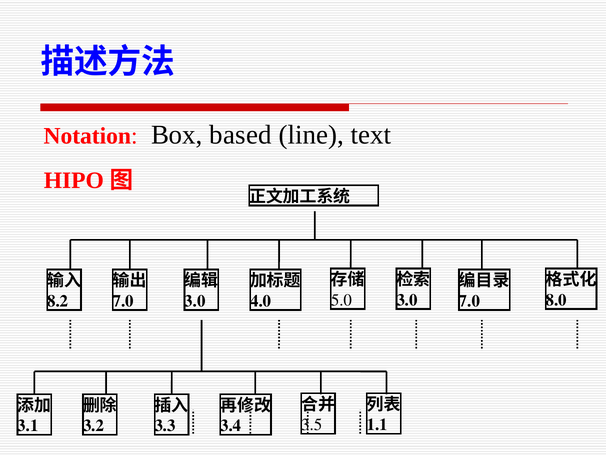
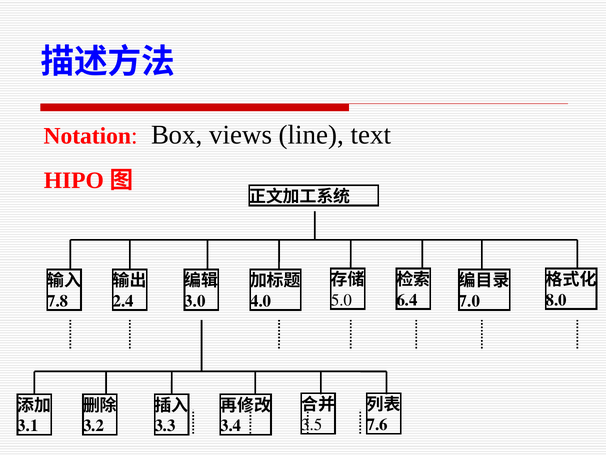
based: based -> views
3.0 at (407, 300): 3.0 -> 6.4
8.2: 8.2 -> 7.8
7.0 at (123, 301): 7.0 -> 2.4
1.1: 1.1 -> 7.6
